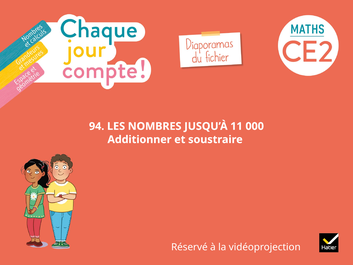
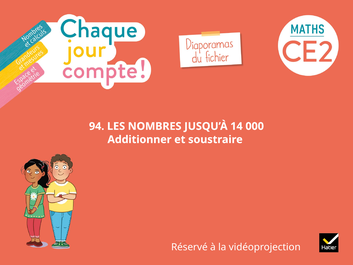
11: 11 -> 14
